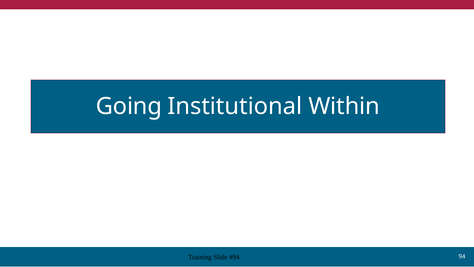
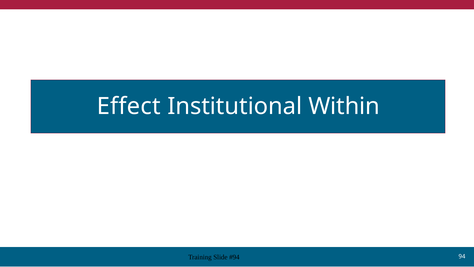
Going: Going -> Effect
